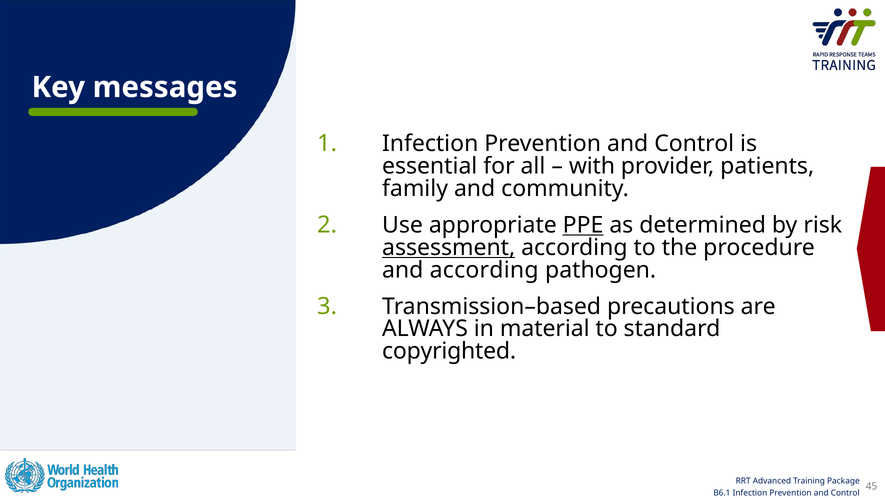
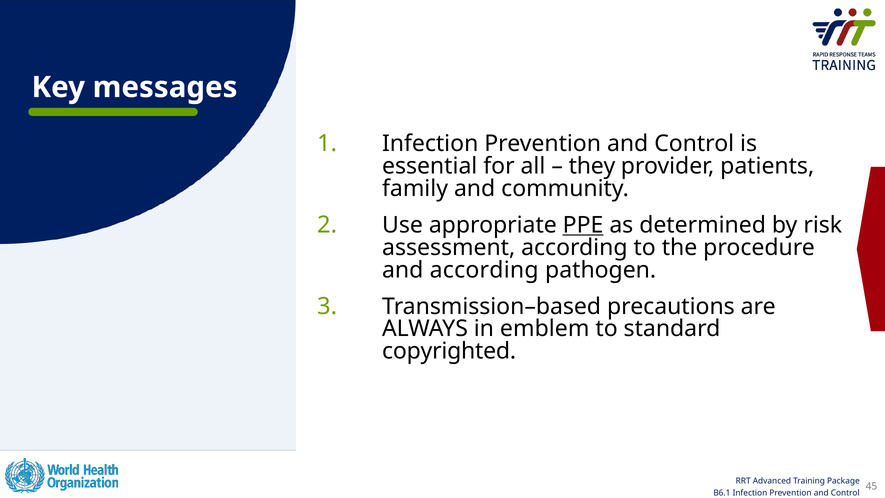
with: with -> they
assessment underline: present -> none
material: material -> emblem
